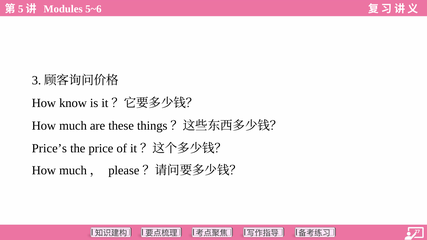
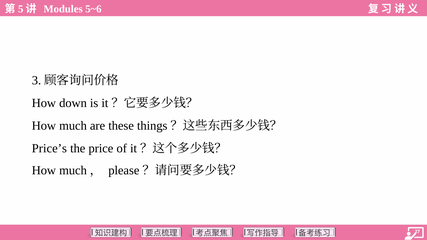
know: know -> down
